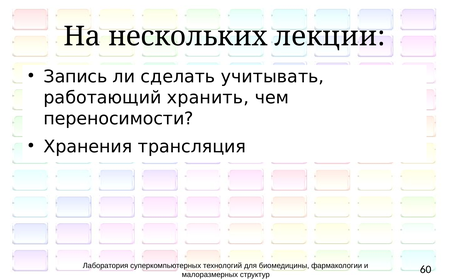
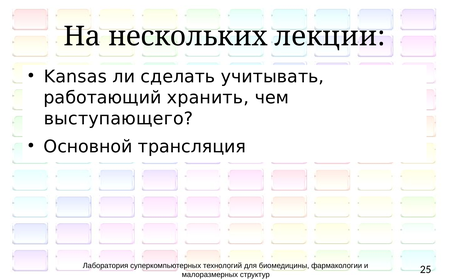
Запись: Запись -> Kansas
переносимости: переносимости -> выступающего
Хранения: Хранения -> Основной
60: 60 -> 25
